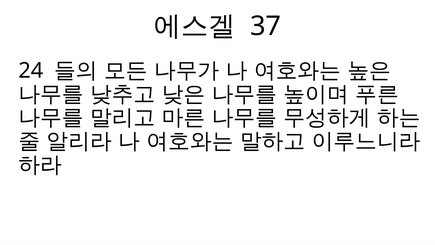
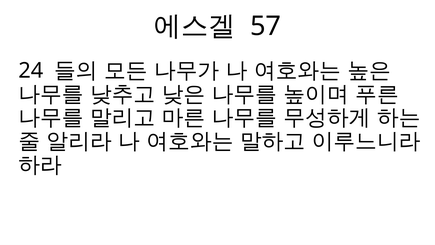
37: 37 -> 57
